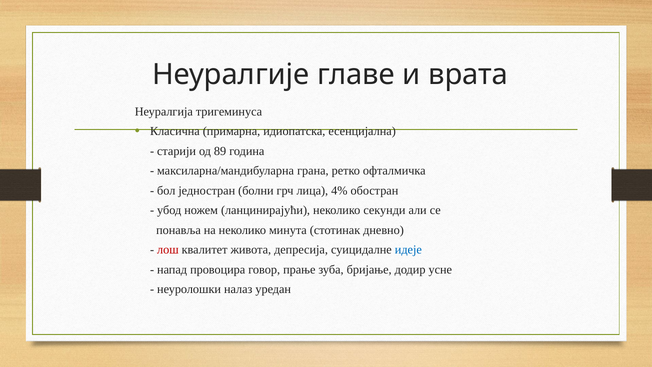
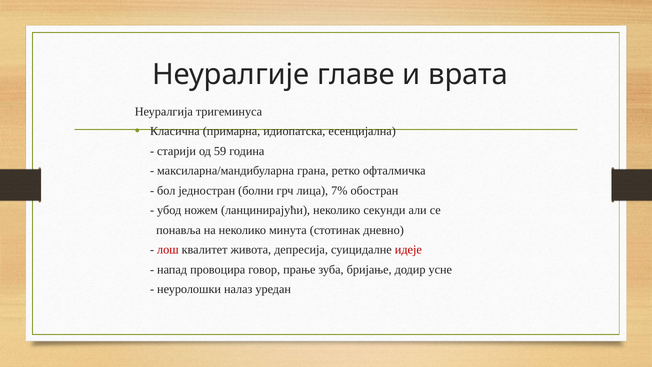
89: 89 -> 59
4%: 4% -> 7%
идеје colour: blue -> red
